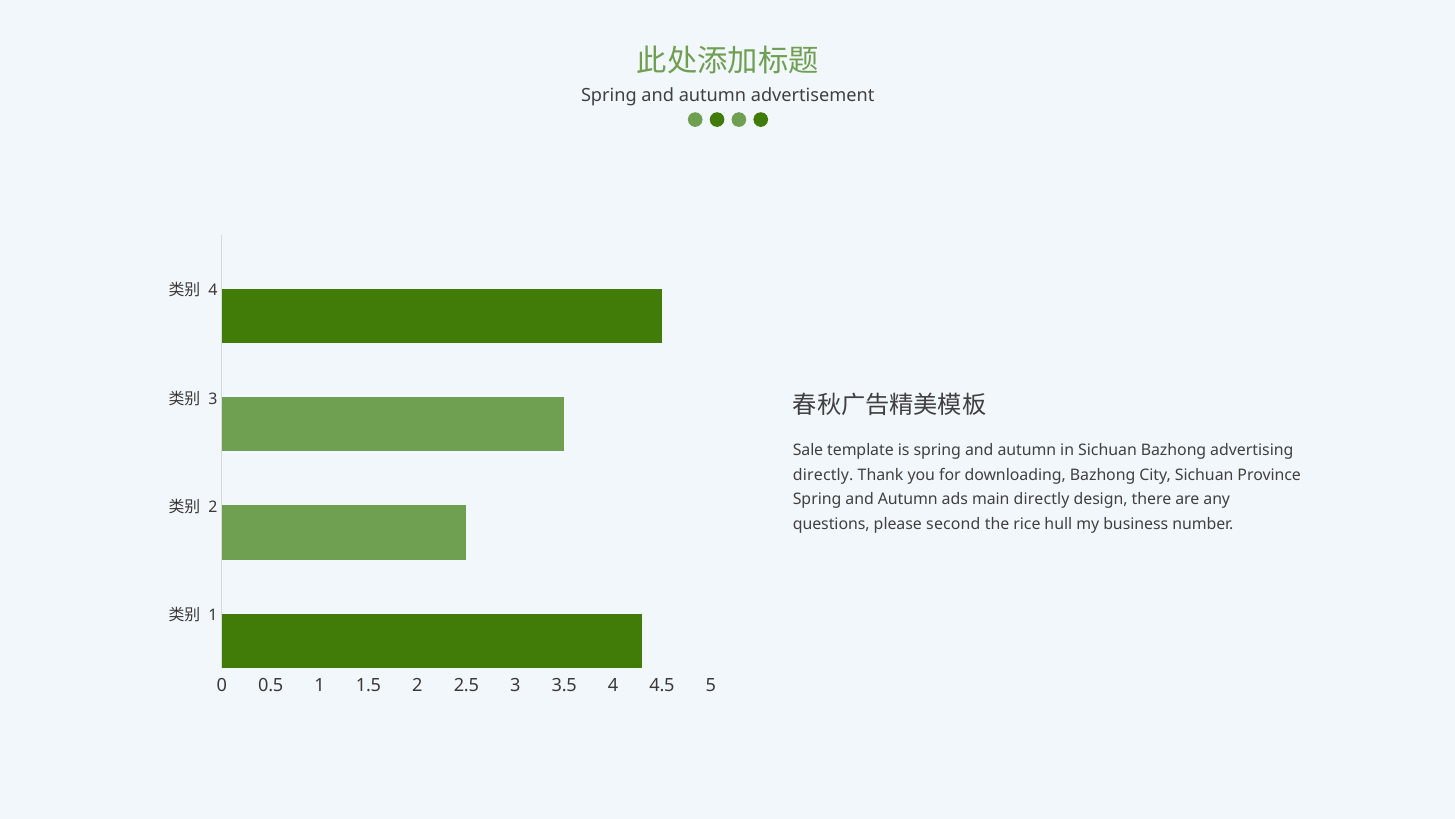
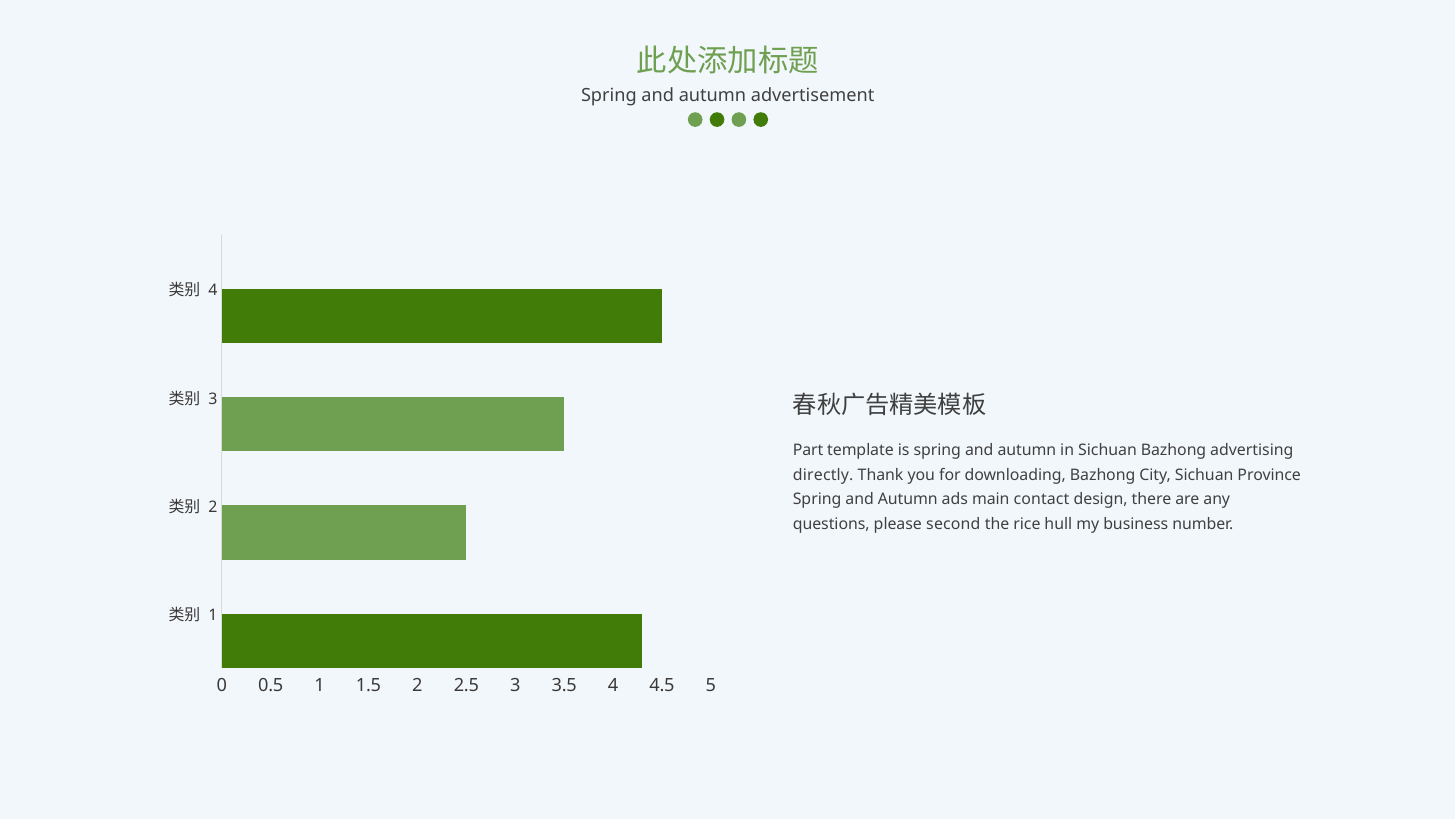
Sale: Sale -> Part
main directly: directly -> contact
